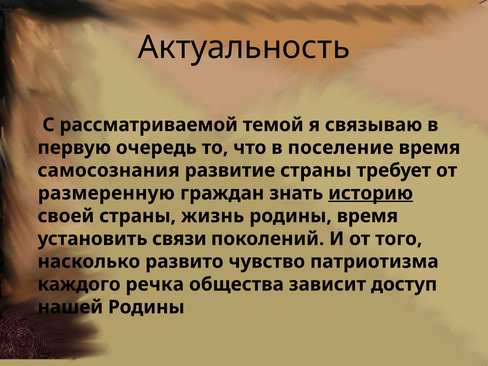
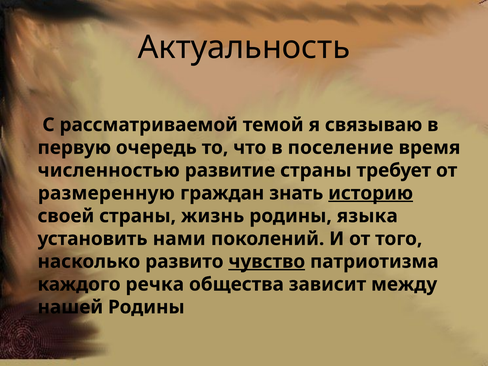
самосознания: самосознания -> численностью
родины время: время -> языка
связи: связи -> нами
чувство underline: none -> present
доступ: доступ -> между
